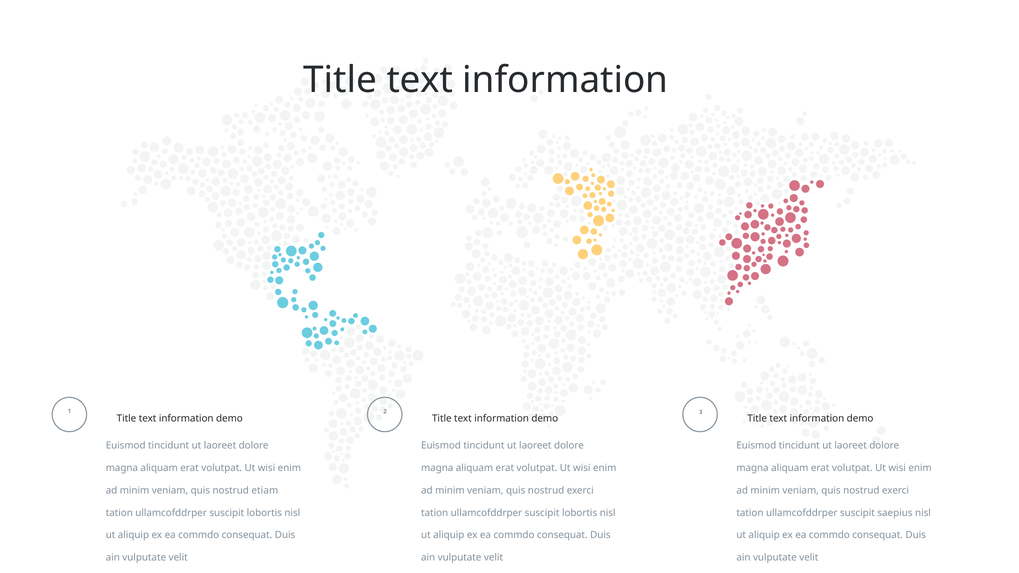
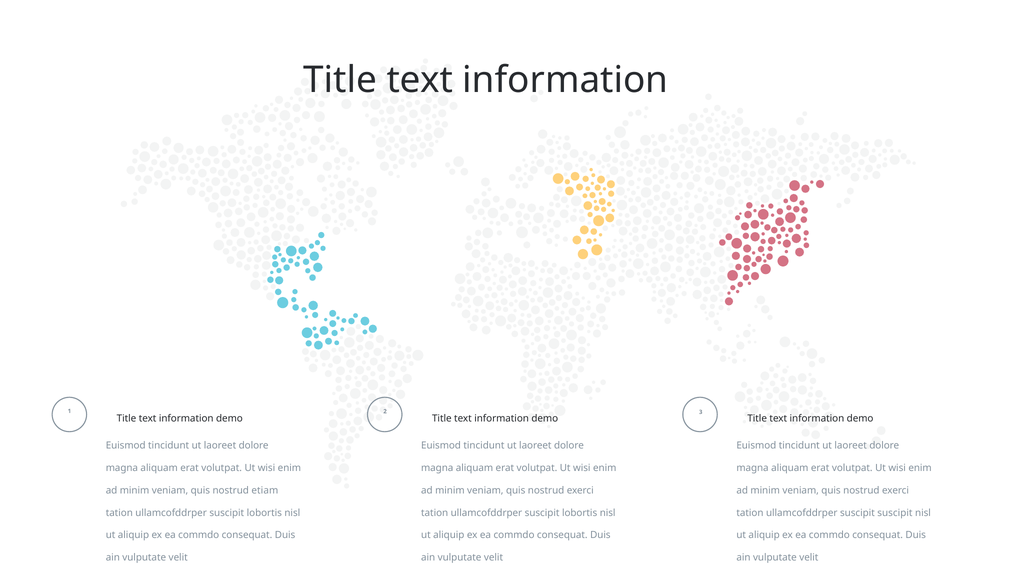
suscipit saepius: saepius -> suscipit
